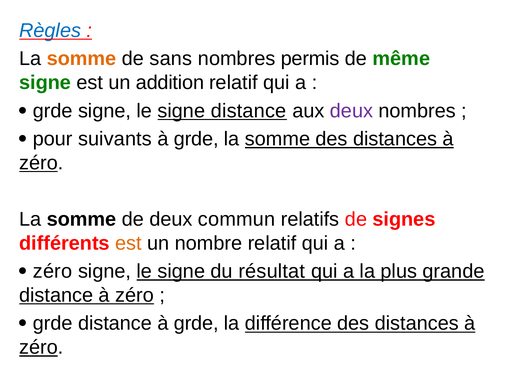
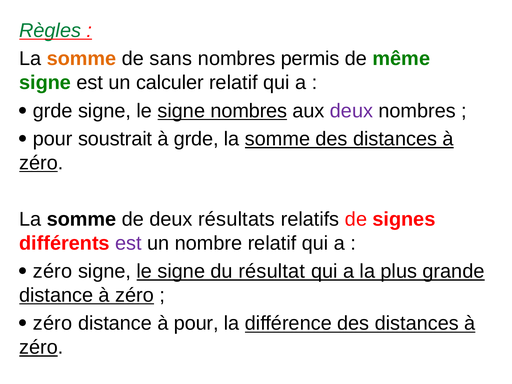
Règles colour: blue -> green
addition: addition -> calculer
signe distance: distance -> nombres
suivants: suivants -> soustrait
commun: commun -> résultats
est at (128, 243) colour: orange -> purple
grde at (53, 323): grde -> zéro
distance à grde: grde -> pour
